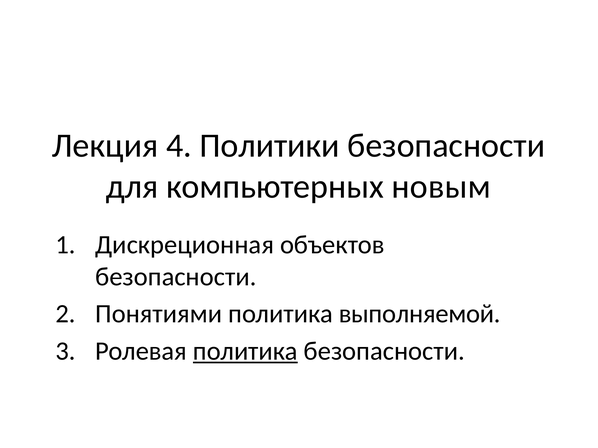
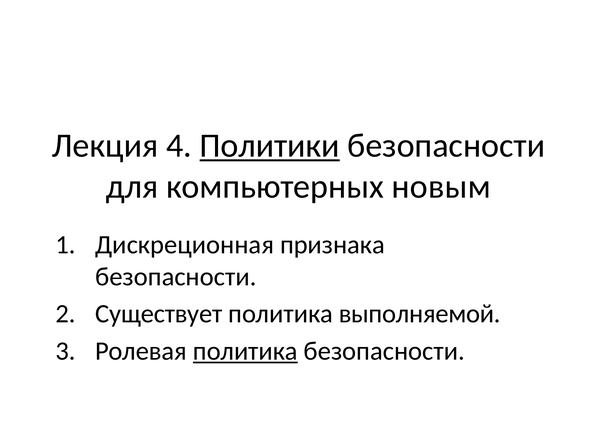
Политики underline: none -> present
объектов: объектов -> признака
Понятиями: Понятиями -> Существует
